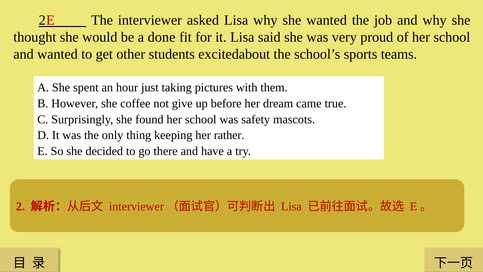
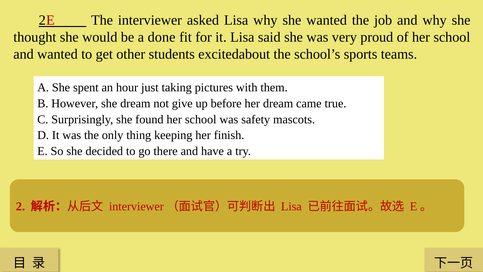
she coffee: coffee -> dream
rather: rather -> finish
